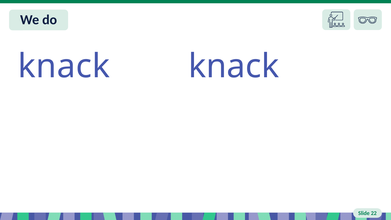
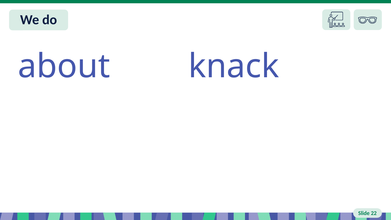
knack at (64, 66): knack -> about
